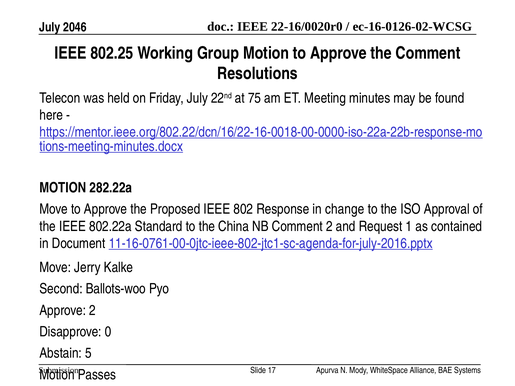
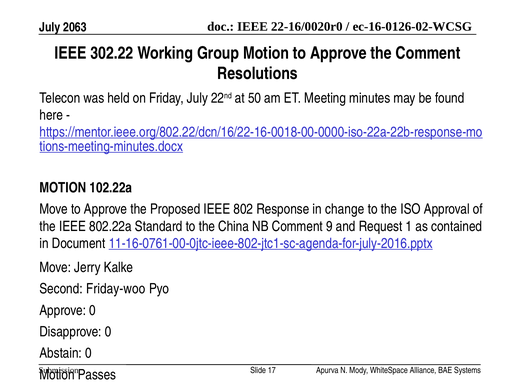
2046: 2046 -> 2063
802.25: 802.25 -> 302.22
75: 75 -> 50
282.22a: 282.22a -> 102.22a
Comment 2: 2 -> 9
Ballots-woo: Ballots-woo -> Friday-woo
Approve 2: 2 -> 0
Abstain 5: 5 -> 0
